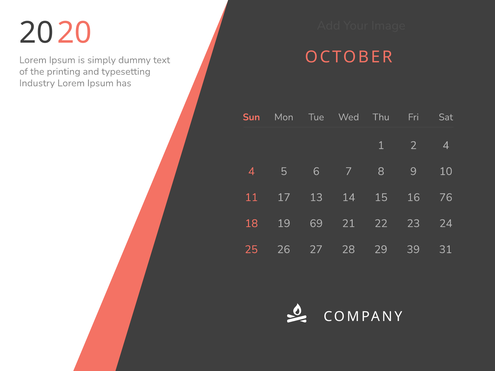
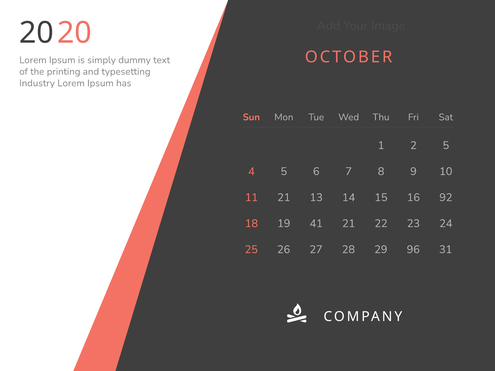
2 4: 4 -> 5
11 17: 17 -> 21
76: 76 -> 92
69: 69 -> 41
39: 39 -> 96
